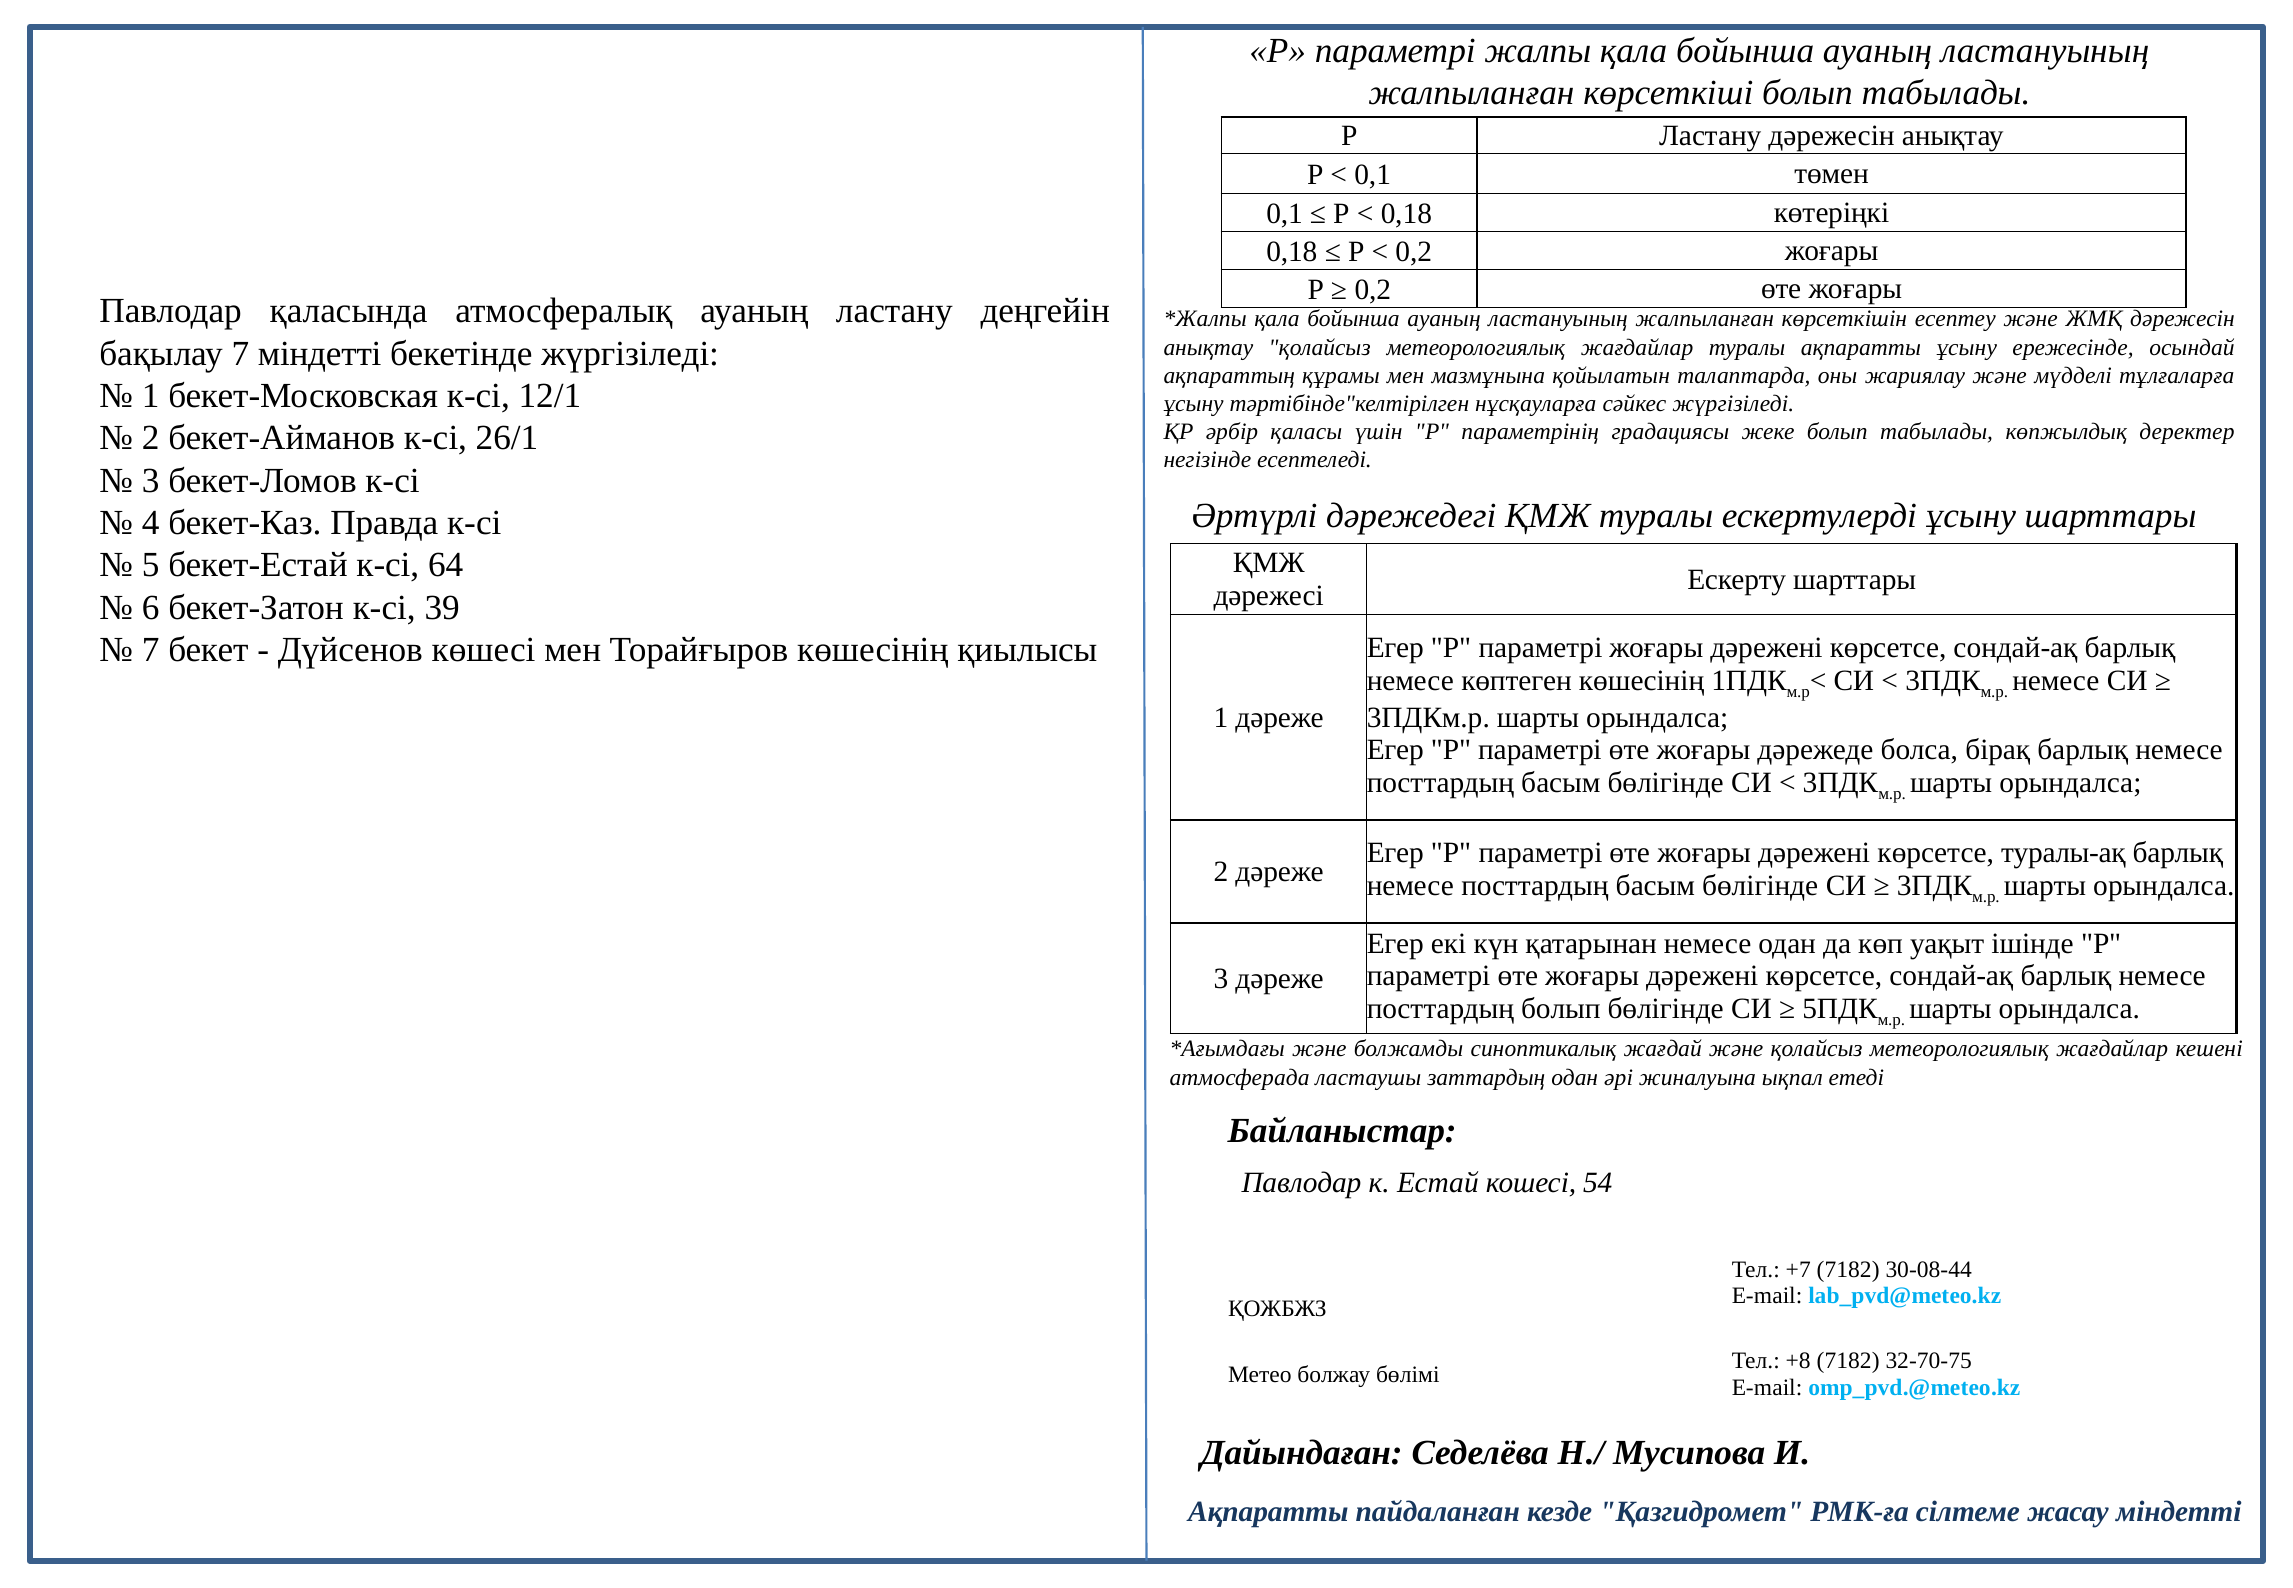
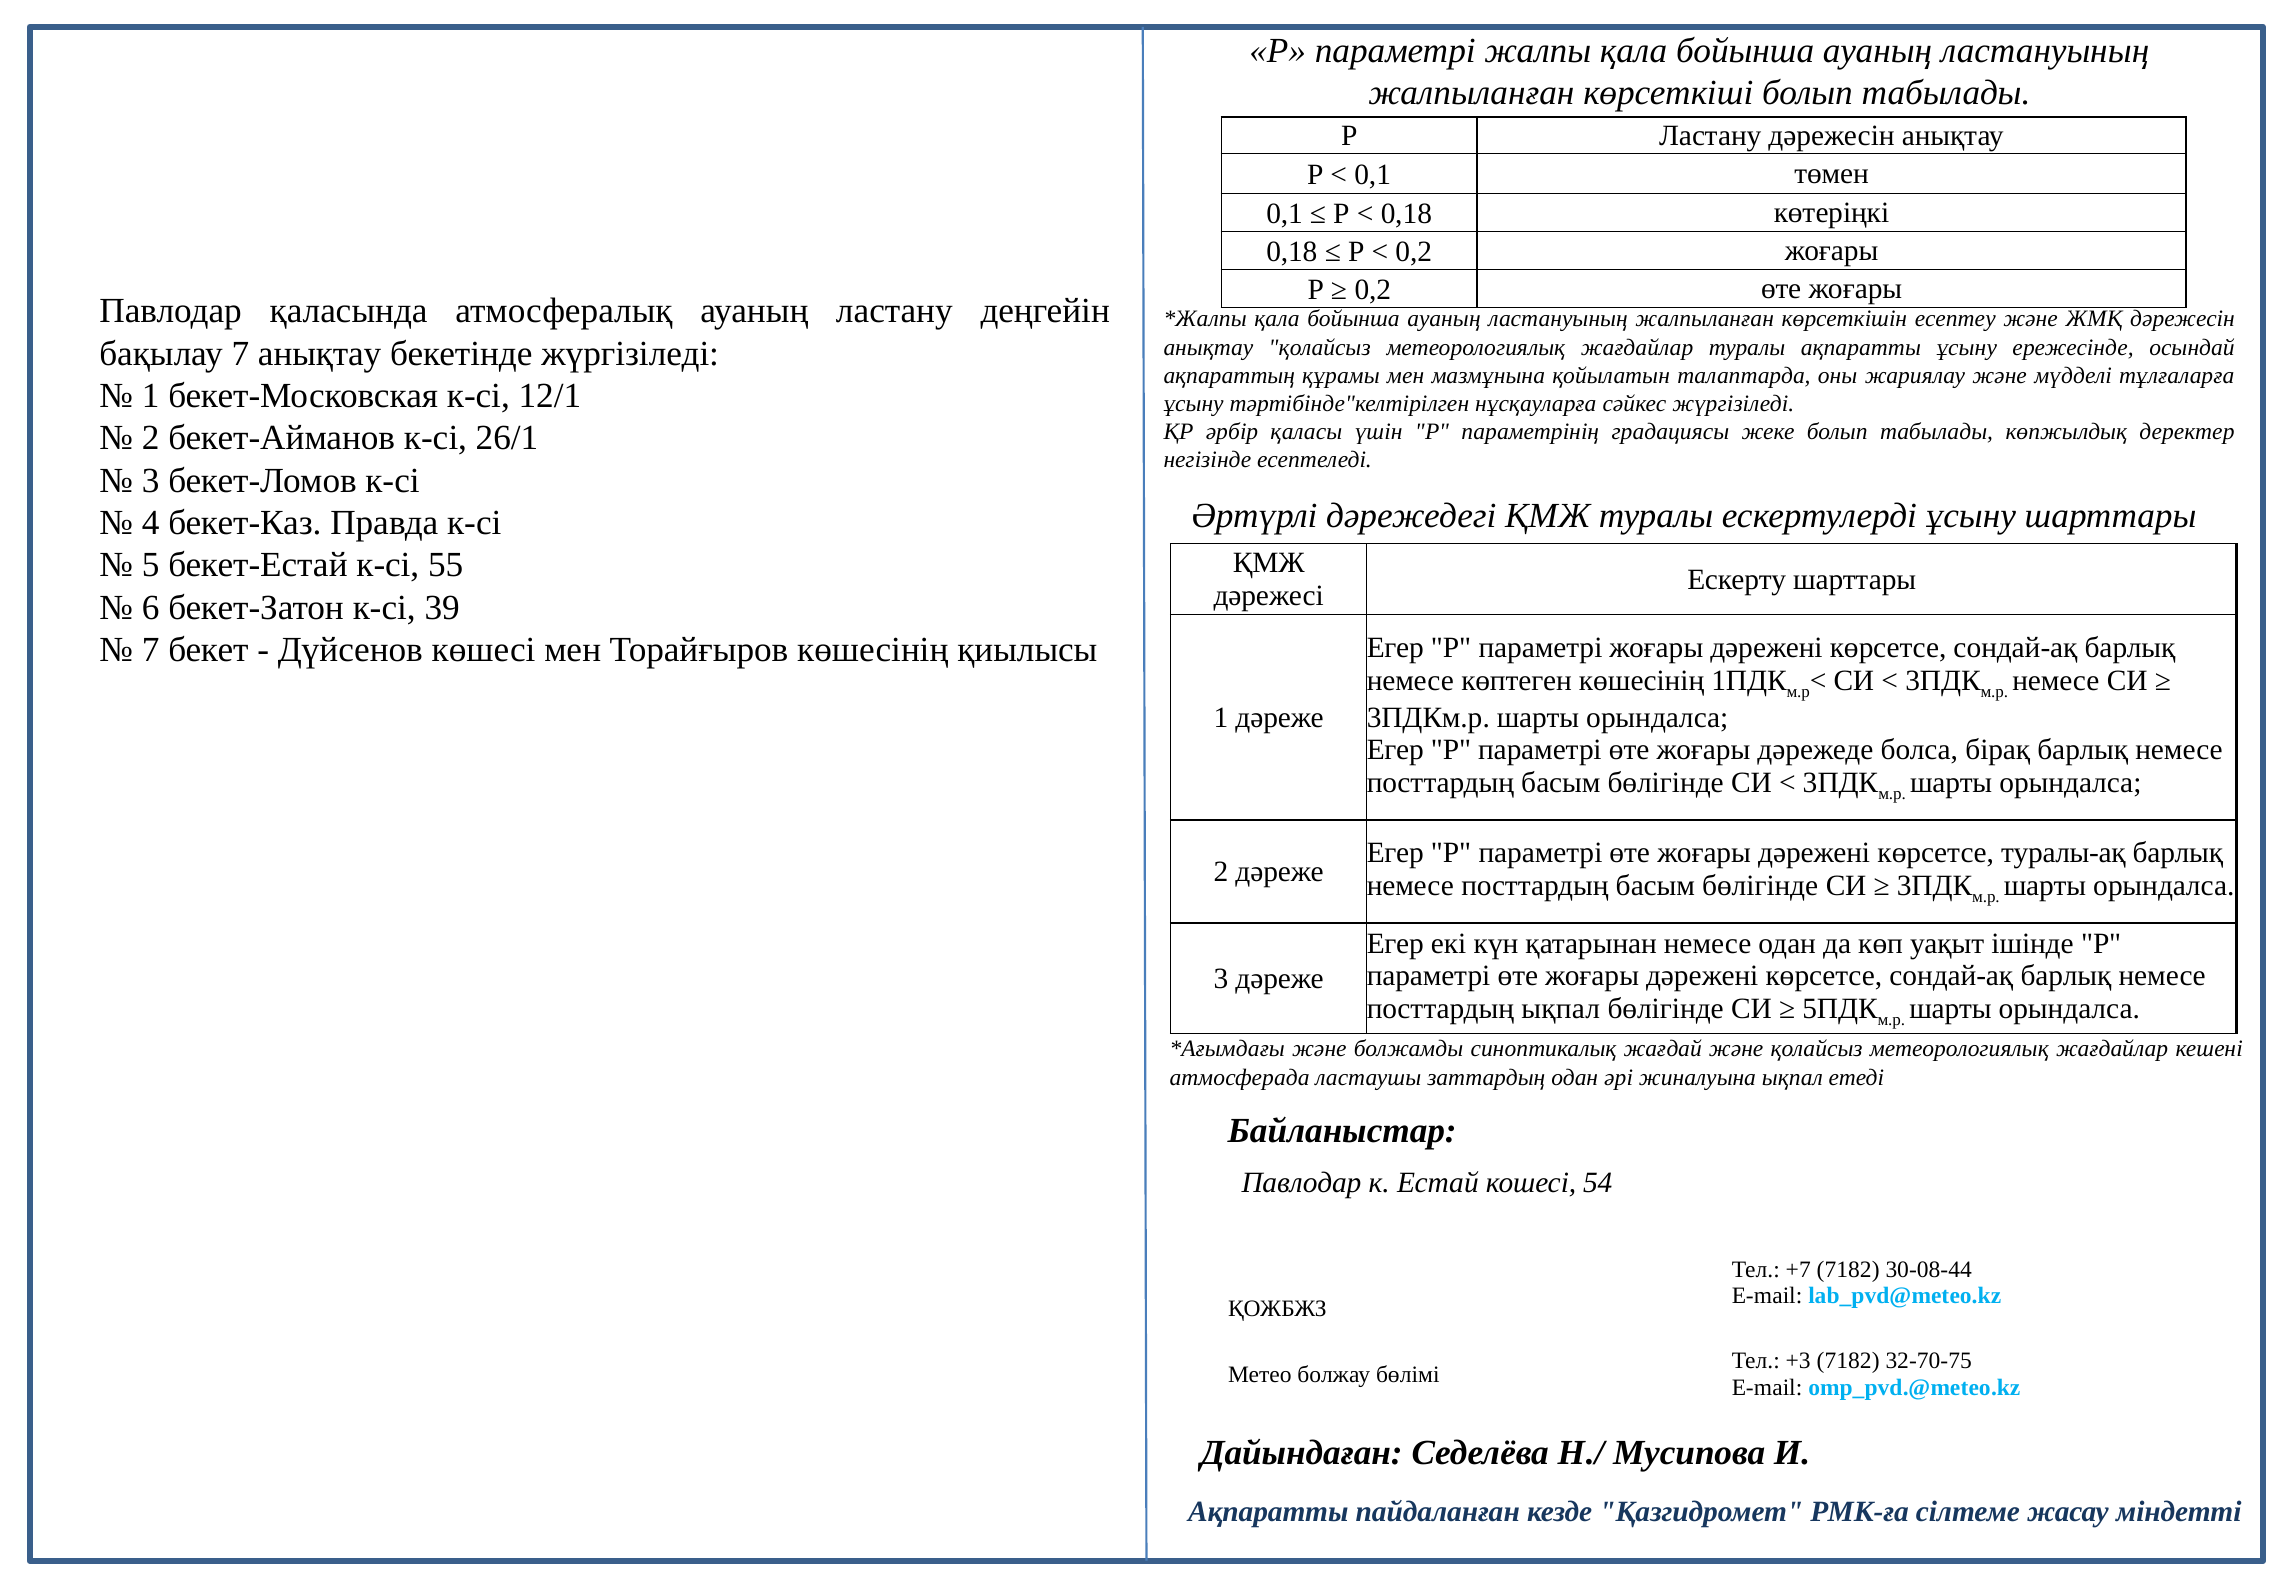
7 міндетті: міндетті -> анықтау
64: 64 -> 55
посттардың болып: болып -> ықпал
+8: +8 -> +3
